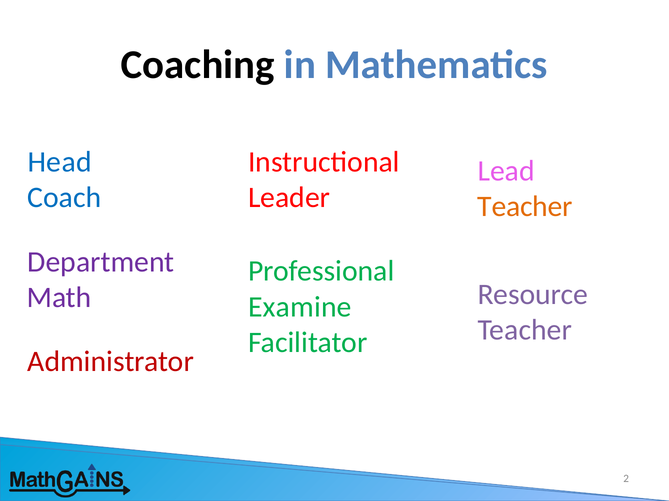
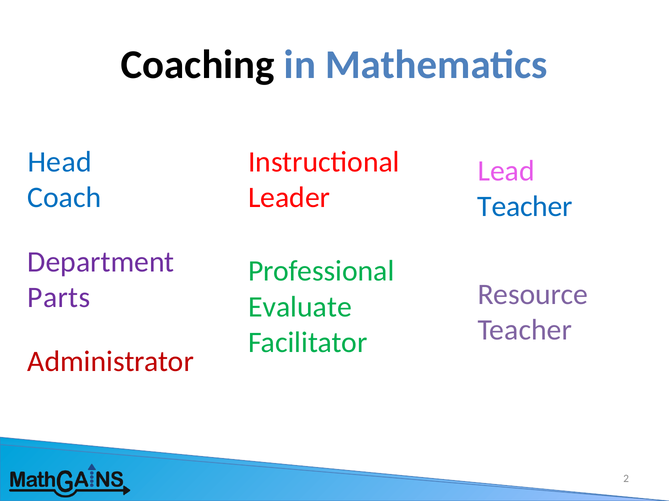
Teacher at (525, 207) colour: orange -> blue
Math: Math -> Parts
Examine: Examine -> Evaluate
